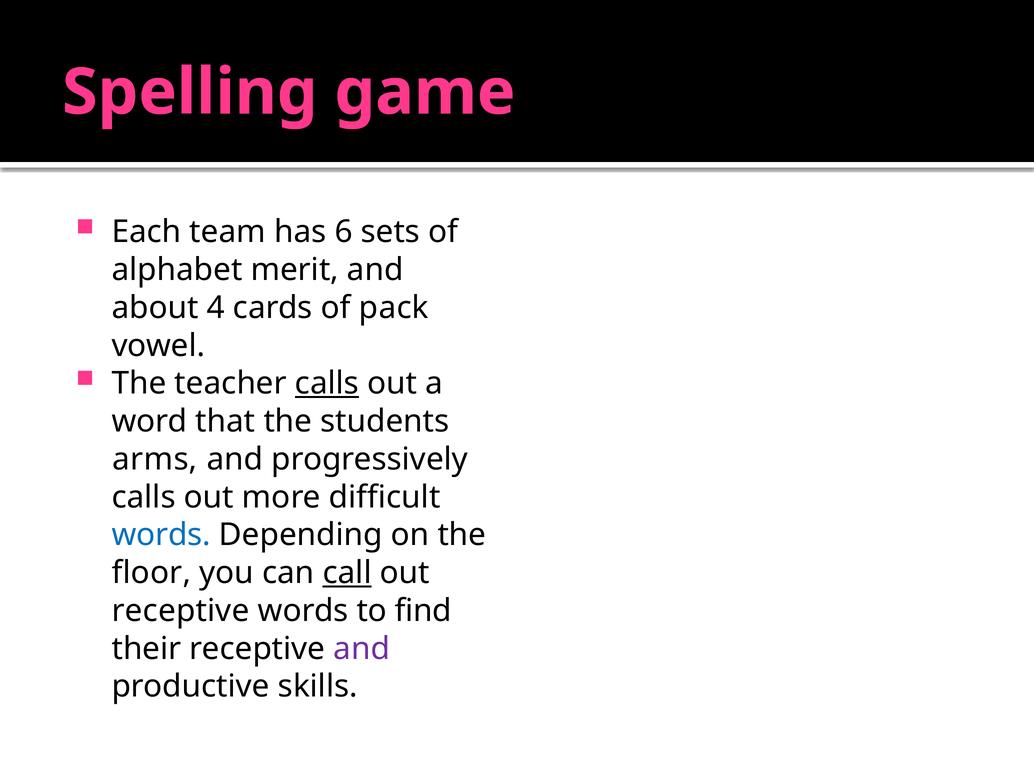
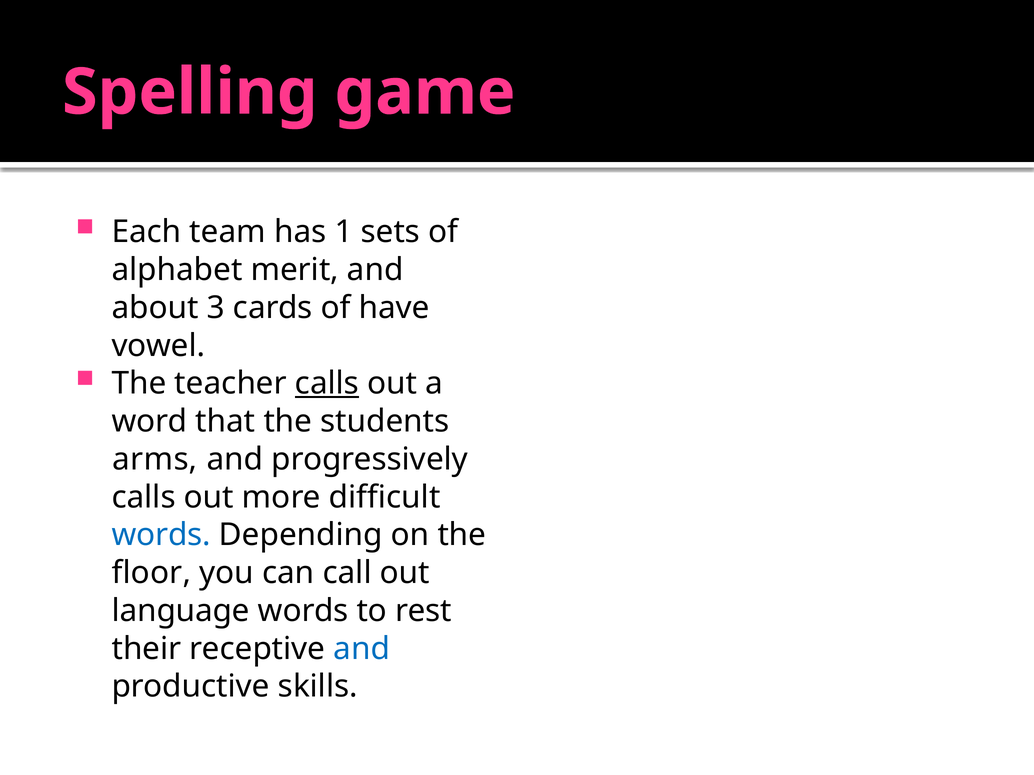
6: 6 -> 1
4: 4 -> 3
pack: pack -> have
call underline: present -> none
receptive at (181, 611): receptive -> language
find: find -> rest
and at (362, 649) colour: purple -> blue
